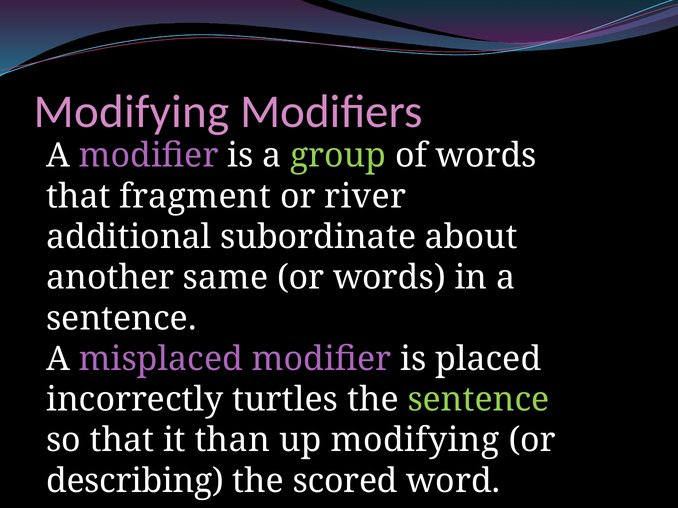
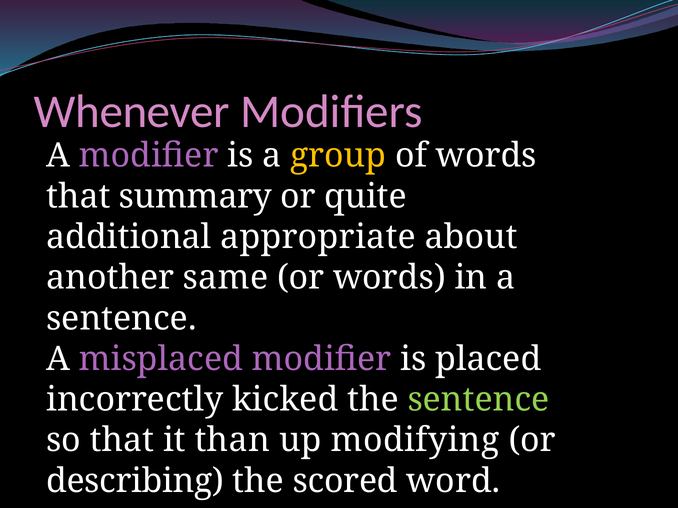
Modifying at (132, 112): Modifying -> Whenever
group colour: light green -> yellow
fragment: fragment -> summary
river: river -> quite
subordinate: subordinate -> appropriate
turtles: turtles -> kicked
